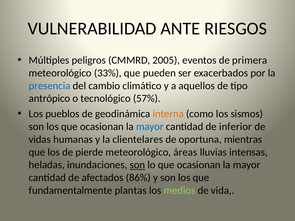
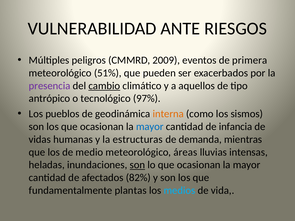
2005: 2005 -> 2009
33%: 33% -> 51%
presencia colour: blue -> purple
cambio underline: none -> present
57%: 57% -> 97%
inferior: inferior -> infancia
clientelares: clientelares -> estructuras
oportuna: oportuna -> demanda
pierde: pierde -> medio
86%: 86% -> 82%
medios colour: light green -> light blue
